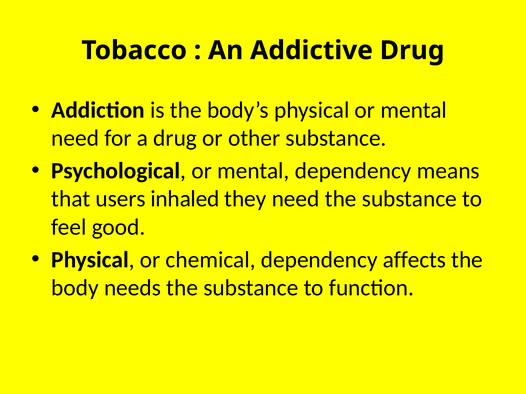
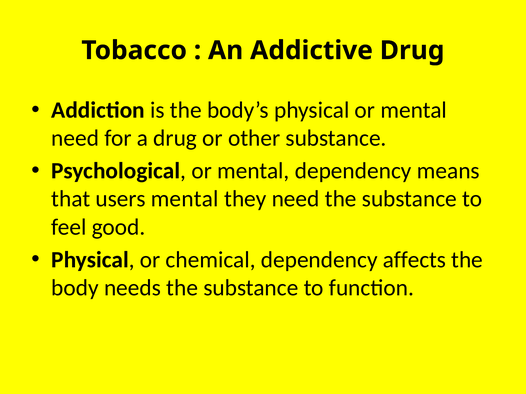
users inhaled: inhaled -> mental
